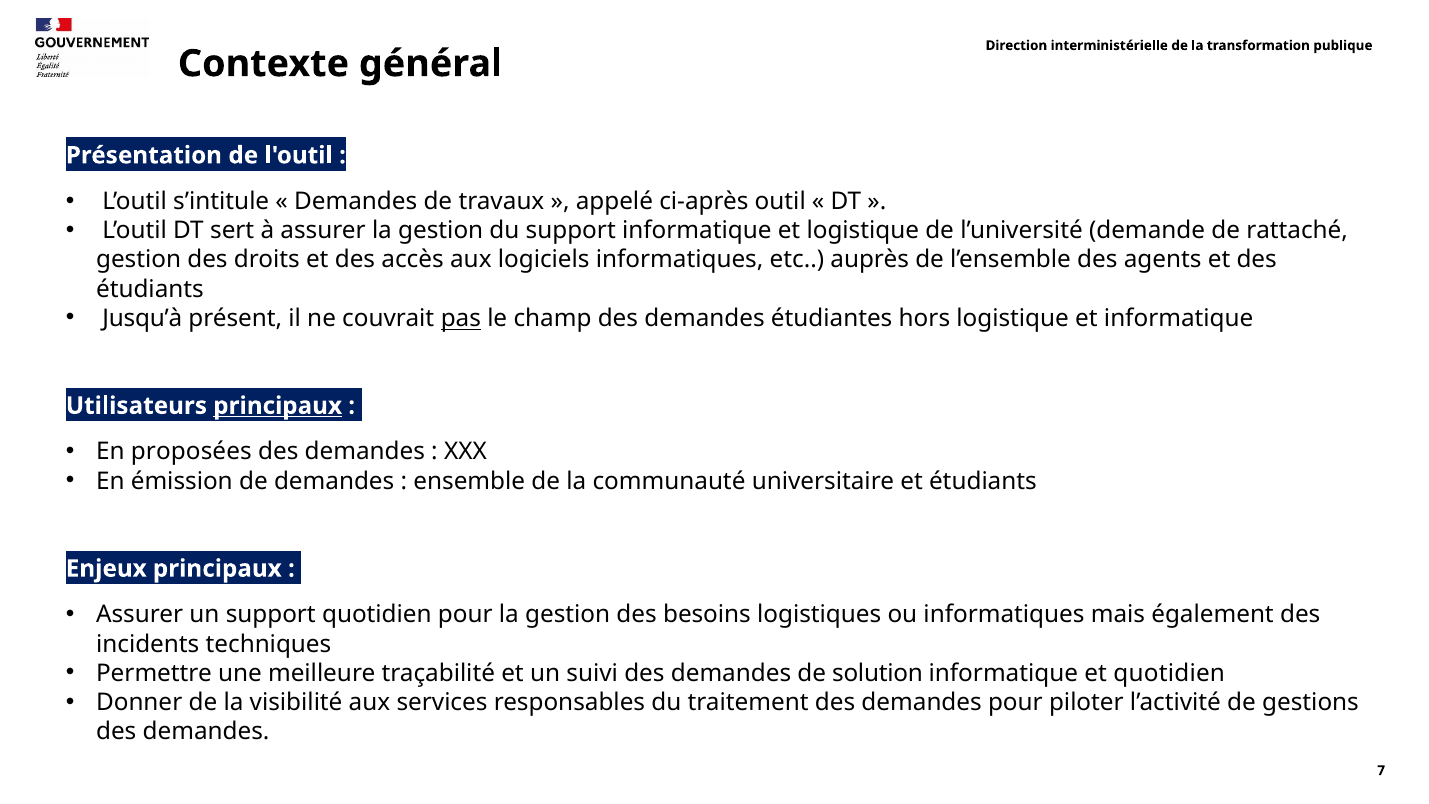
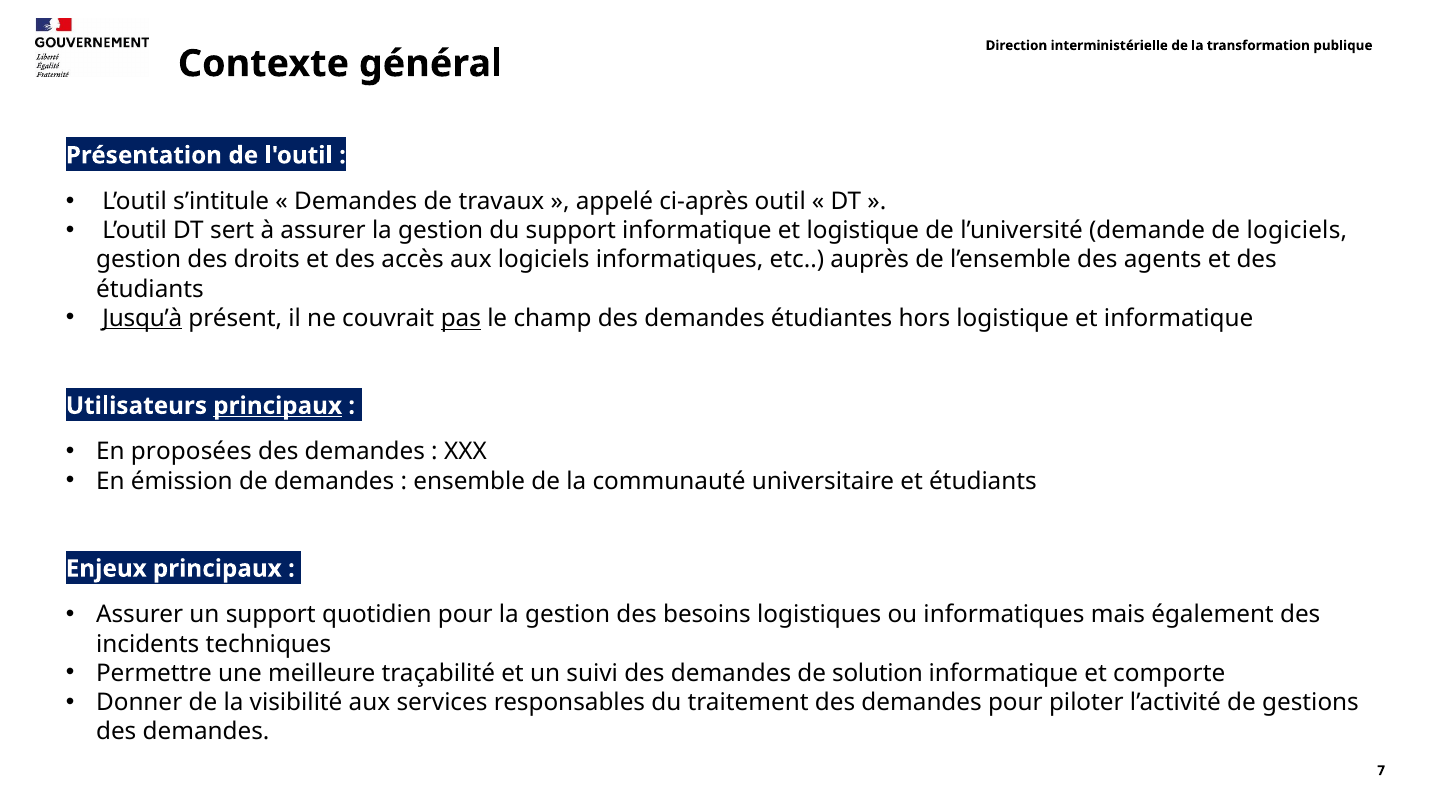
de rattaché: rattaché -> logiciels
Jusqu’à underline: none -> present
et quotidien: quotidien -> comporte
